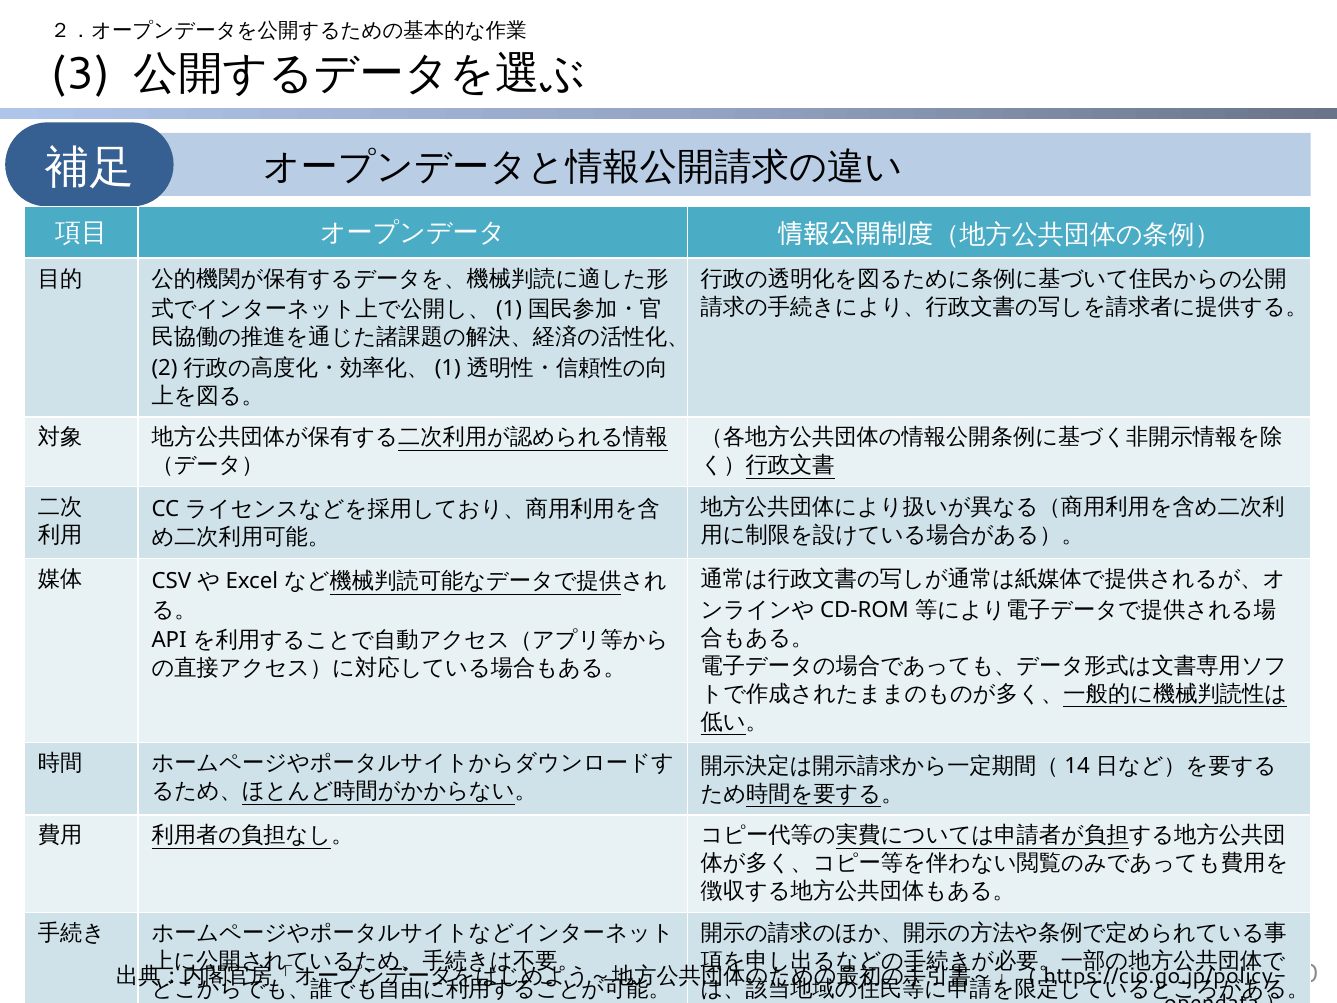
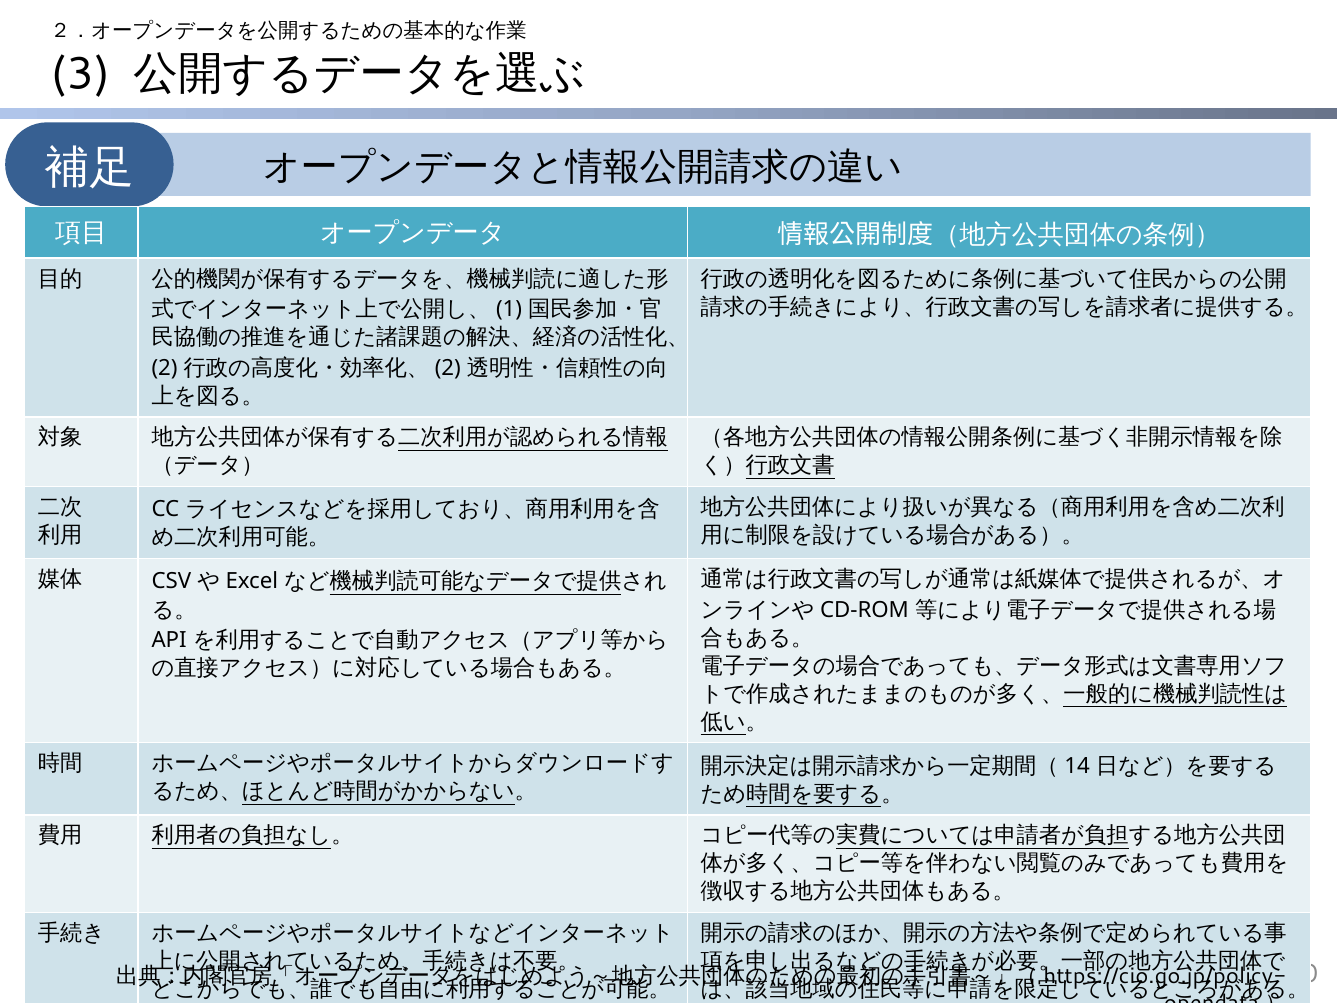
1 at (448, 368): 1 -> 2
